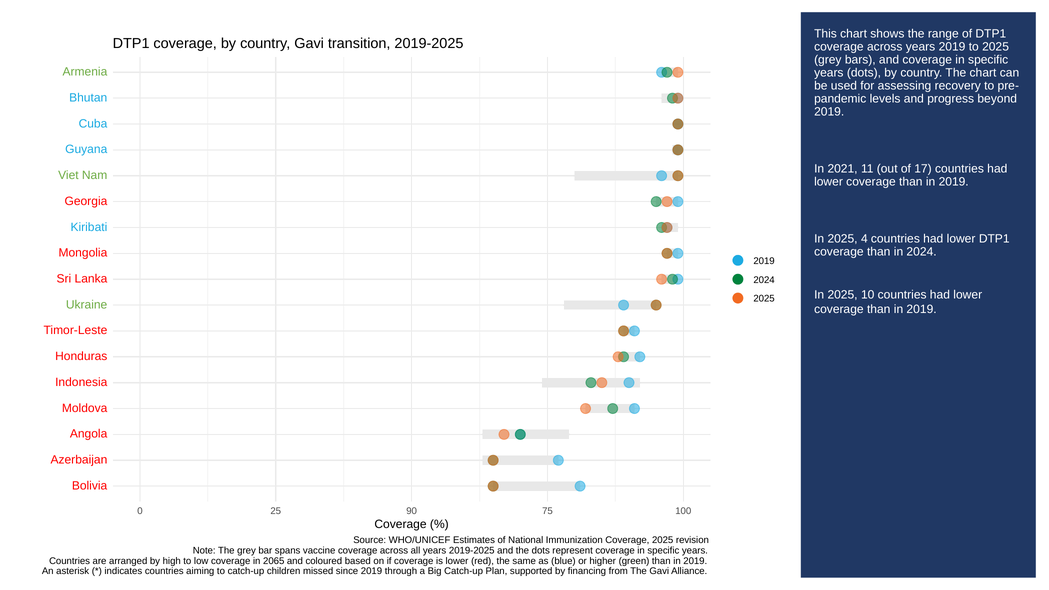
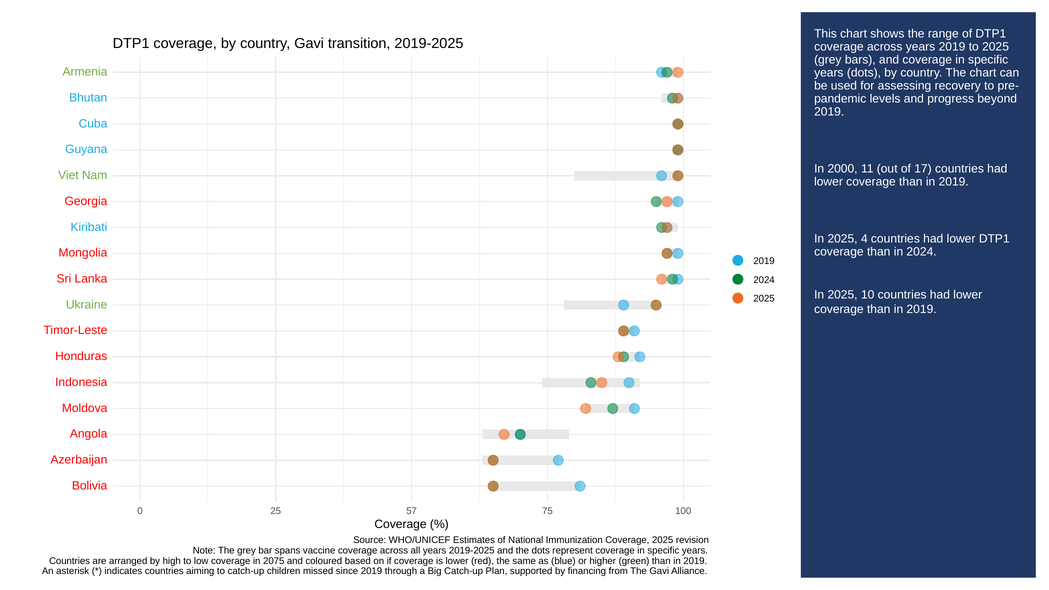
2021: 2021 -> 2000
90: 90 -> 57
2065: 2065 -> 2075
